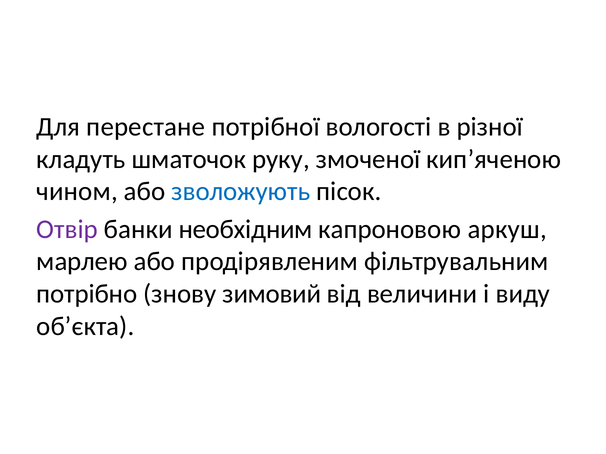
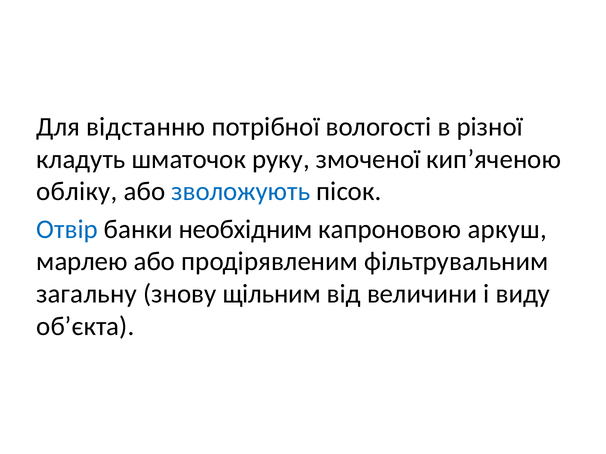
перестане: перестане -> відстанню
чином: чином -> обліку
Отвір colour: purple -> blue
потрібно: потрібно -> загальну
зимовий: зимовий -> щільним
